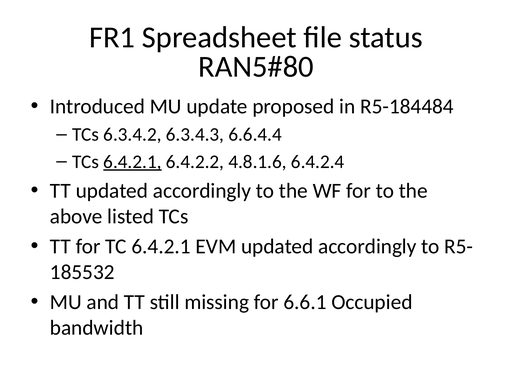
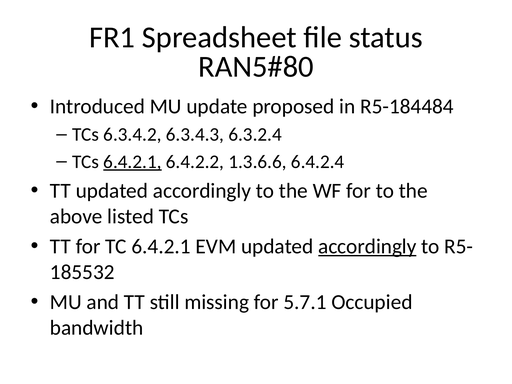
6.6.4.4: 6.6.4.4 -> 6.3.2.4
4.8.1.6: 4.8.1.6 -> 1.3.6.6
accordingly at (367, 246) underline: none -> present
6.6.1: 6.6.1 -> 5.7.1
